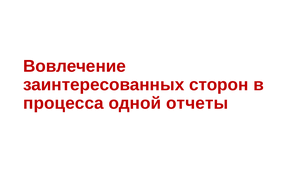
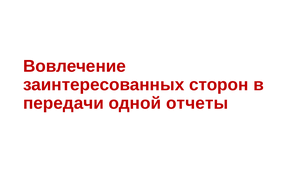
процесса: процесса -> передачи
